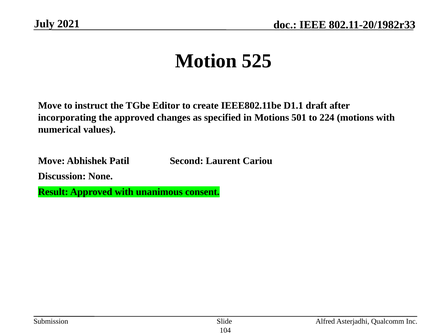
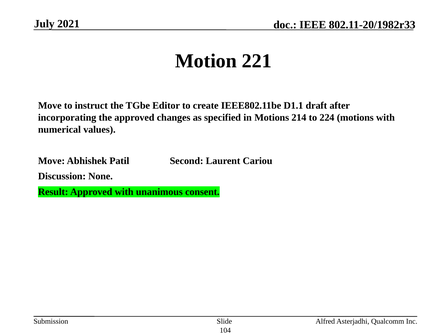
525: 525 -> 221
501: 501 -> 214
